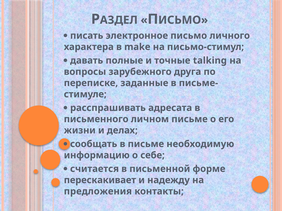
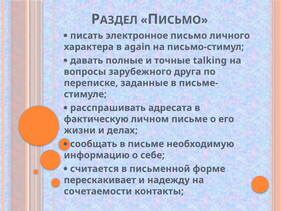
make: make -> again
письменного: письменного -> фактическую
предложения: предложения -> сочетаемости
